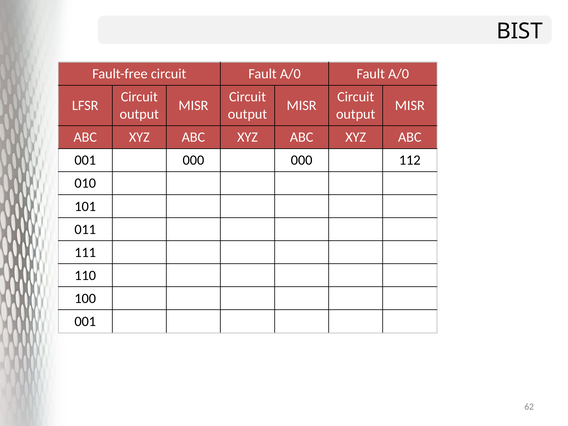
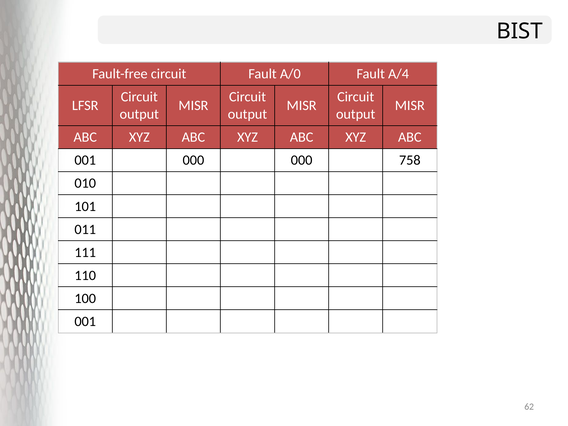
A/0 Fault A/0: A/0 -> A/4
112: 112 -> 758
